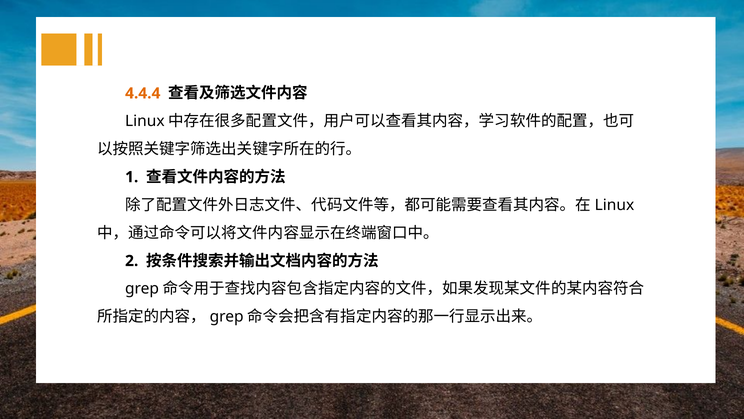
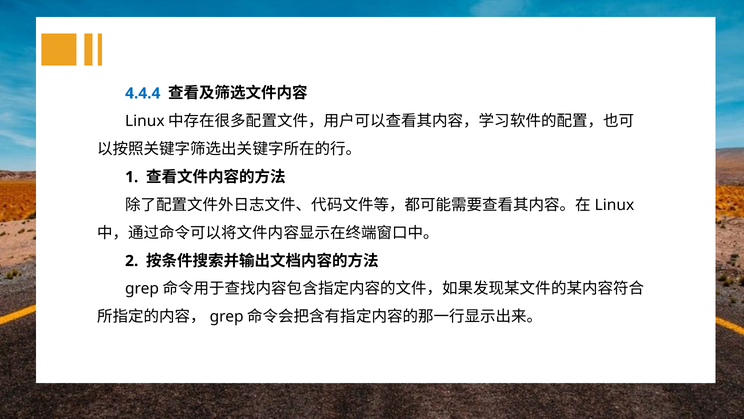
4.4.4 colour: orange -> blue
